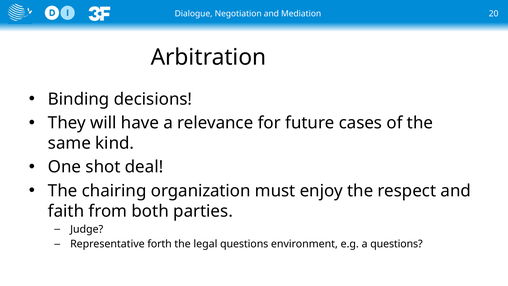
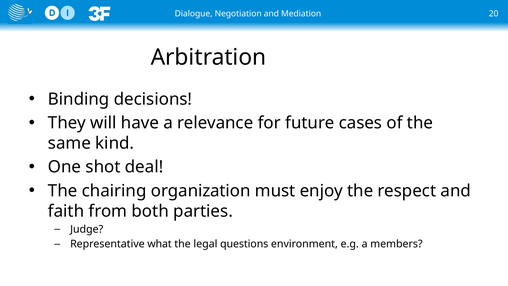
forth: forth -> what
a questions: questions -> members
